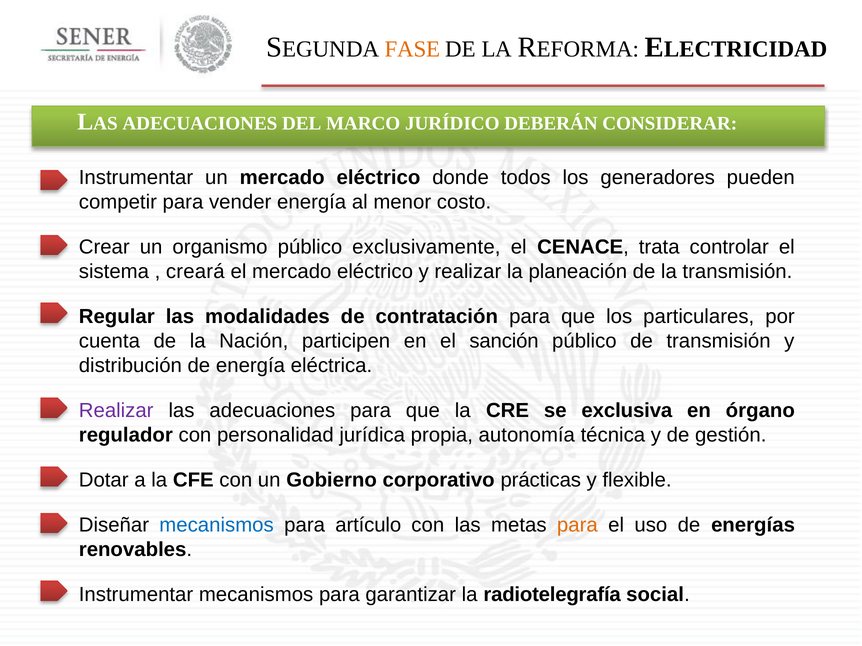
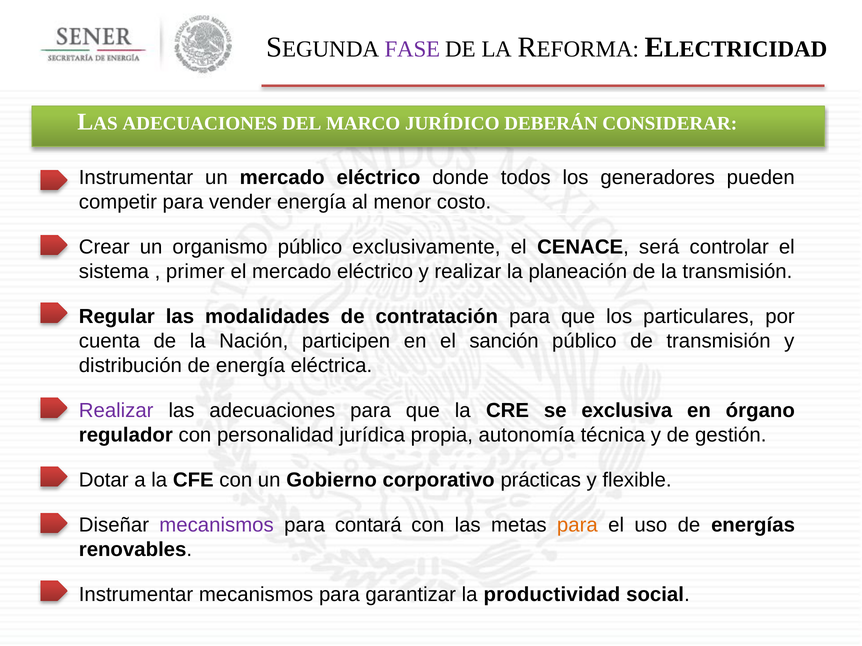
FASE colour: orange -> purple
trata: trata -> será
creará: creará -> primer
mecanismos at (217, 525) colour: blue -> purple
artículo: artículo -> contará
radiotelegrafía: radiotelegrafía -> productividad
